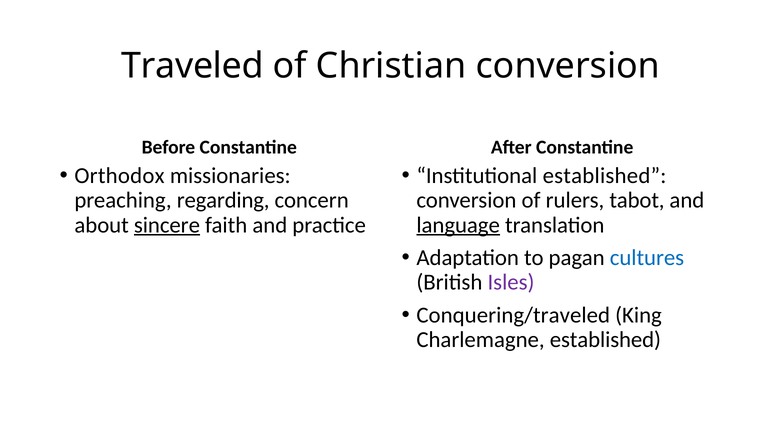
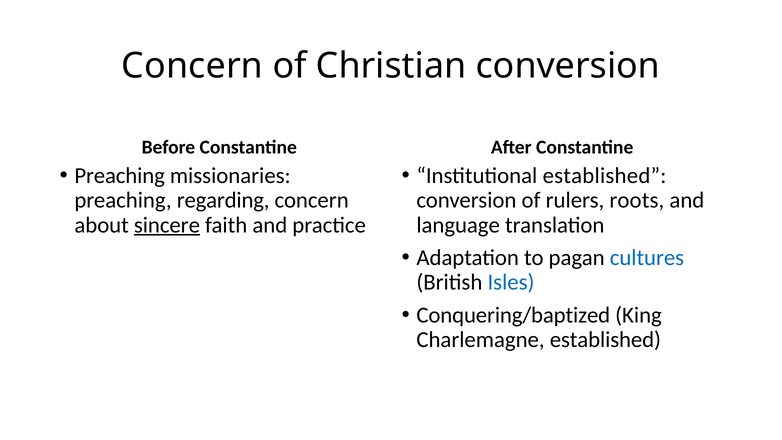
Traveled at (193, 66): Traveled -> Concern
Orthodox at (119, 176): Orthodox -> Preaching
tabot: tabot -> roots
language underline: present -> none
Isles colour: purple -> blue
Conquering/traveled: Conquering/traveled -> Conquering/baptized
